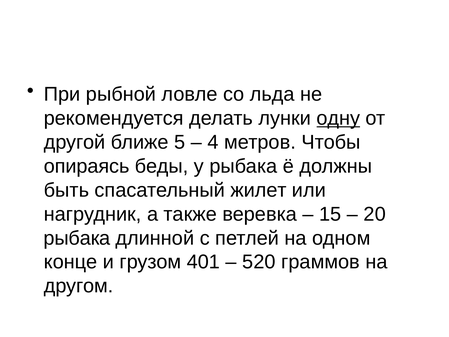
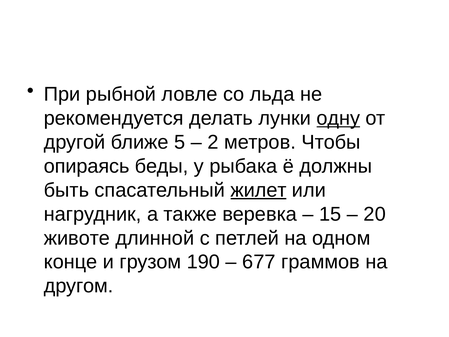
4: 4 -> 2
жилет underline: none -> present
рыбака at (77, 238): рыбака -> животе
401: 401 -> 190
520: 520 -> 677
